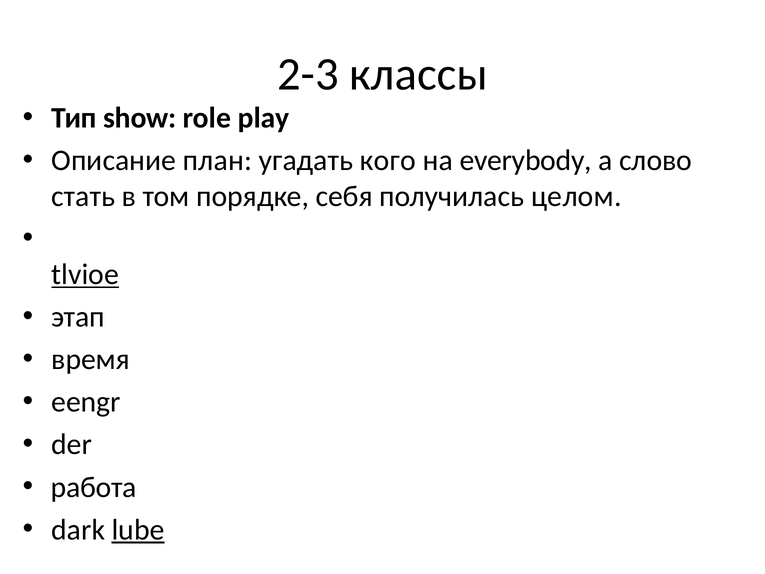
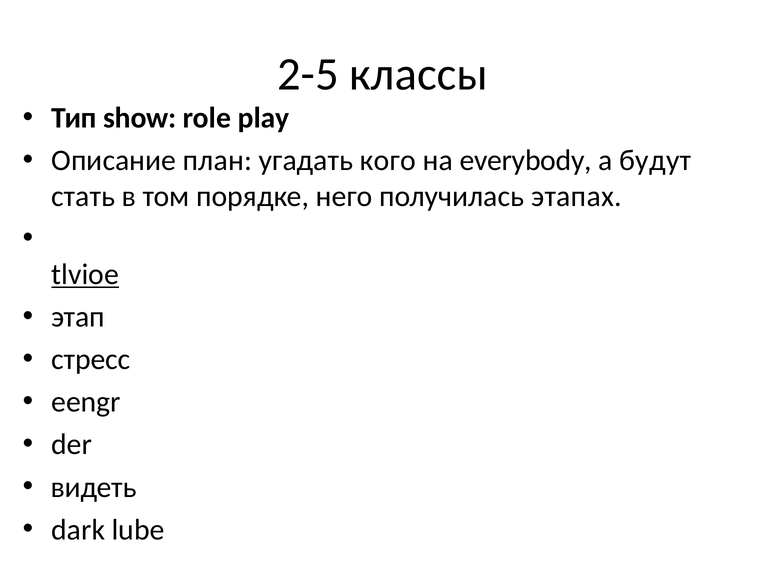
2-3: 2-3 -> 2-5
слово: слово -> будут
себя: себя -> него
целом: целом -> этапах
время: время -> стресс
работа: работа -> видеть
lube underline: present -> none
